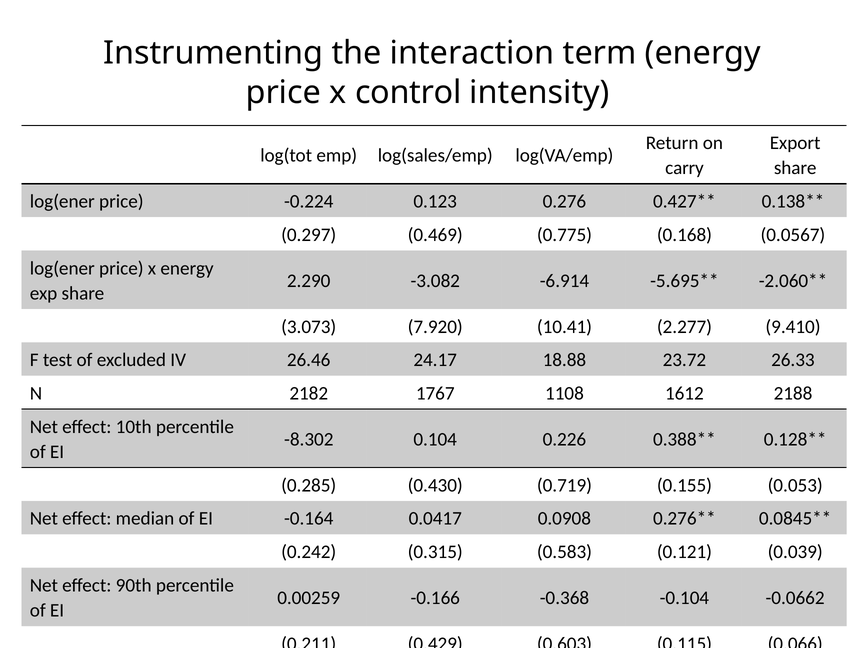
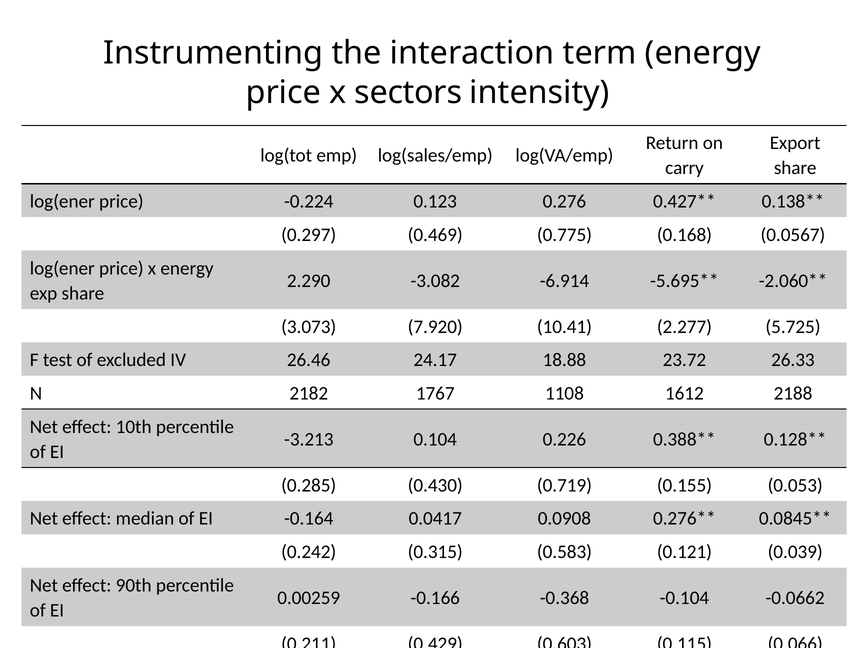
control: control -> sectors
9.410: 9.410 -> 5.725
-8.302: -8.302 -> -3.213
